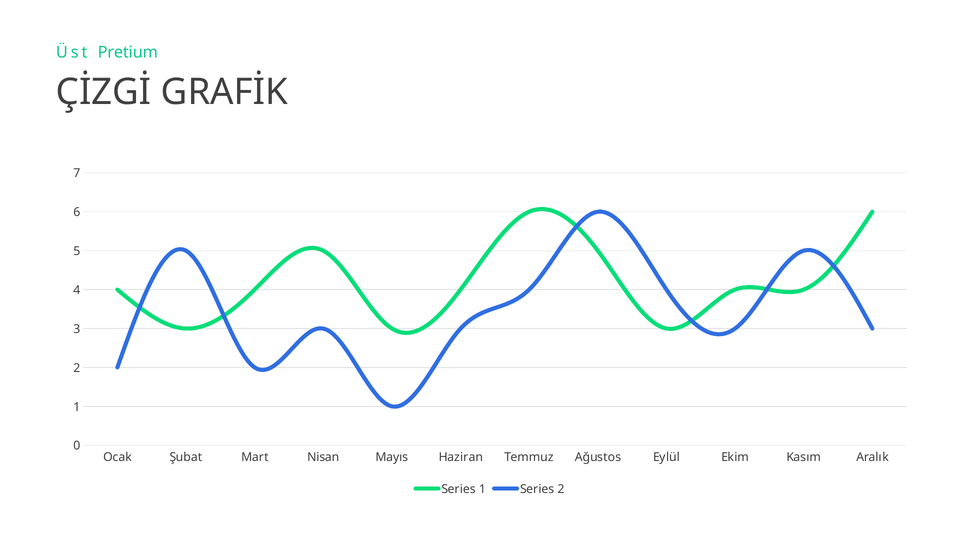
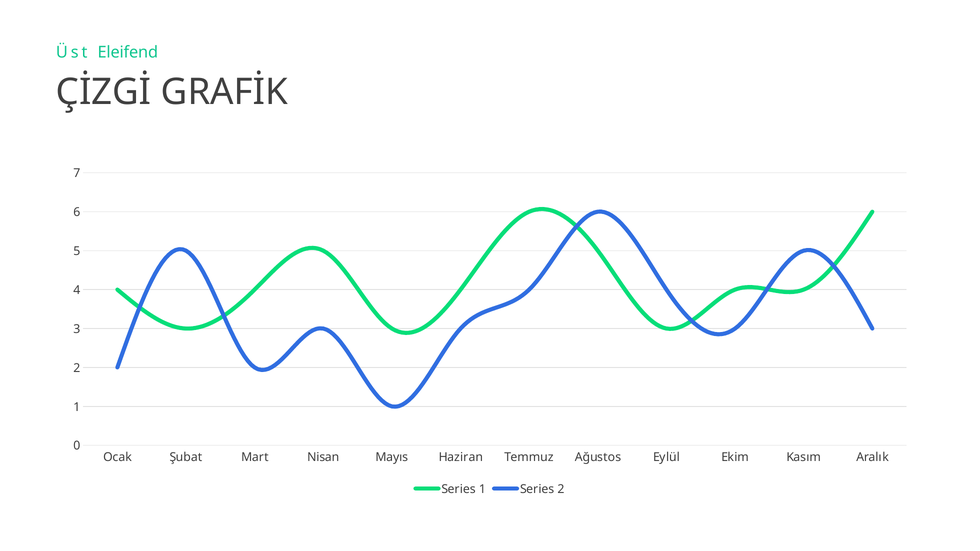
Pretium: Pretium -> Eleifend
